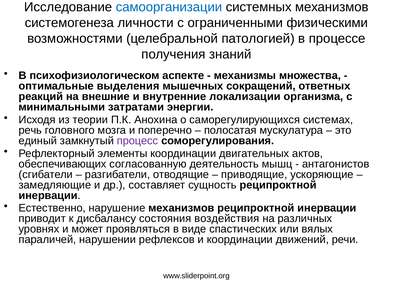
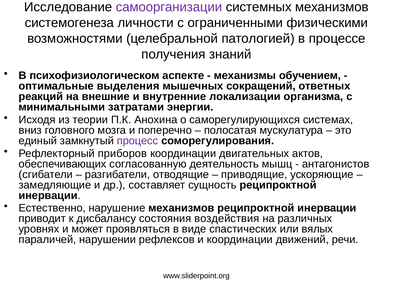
самоорганизации colour: blue -> purple
множества: множества -> обучением
речь: речь -> вниз
элементы: элементы -> приборов
